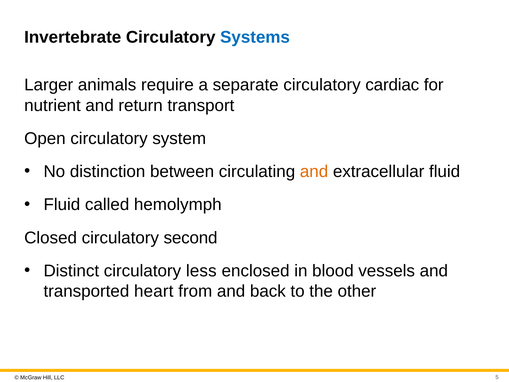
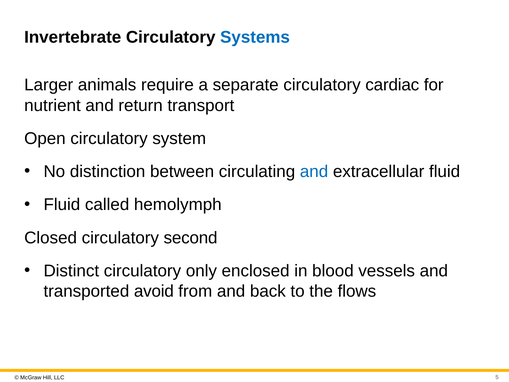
and at (314, 172) colour: orange -> blue
less: less -> only
heart: heart -> avoid
other: other -> flows
